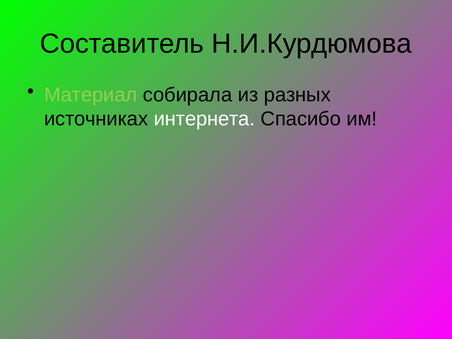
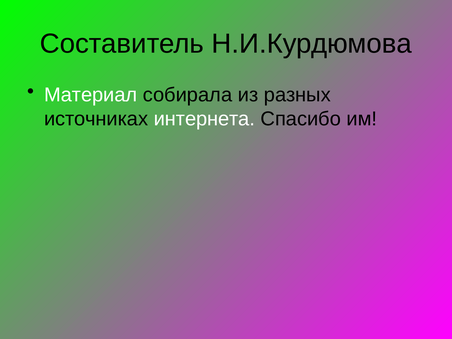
Материал colour: light green -> white
